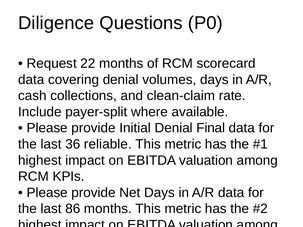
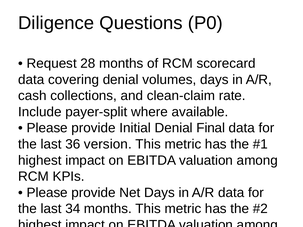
22: 22 -> 28
reliable: reliable -> version
86: 86 -> 34
